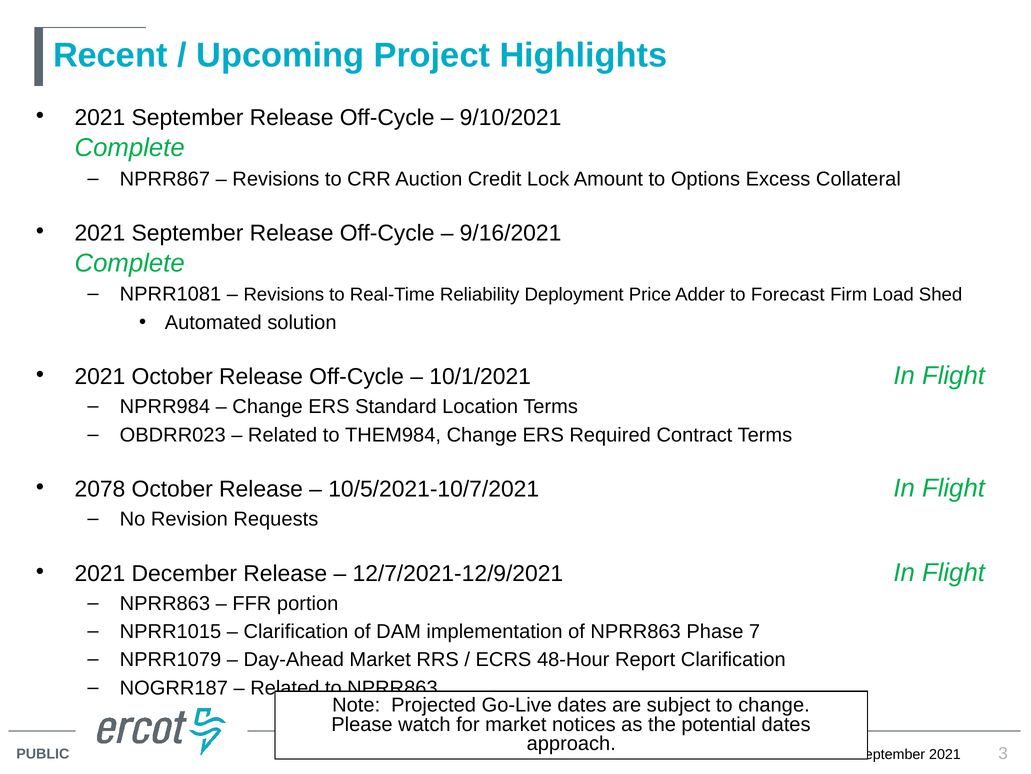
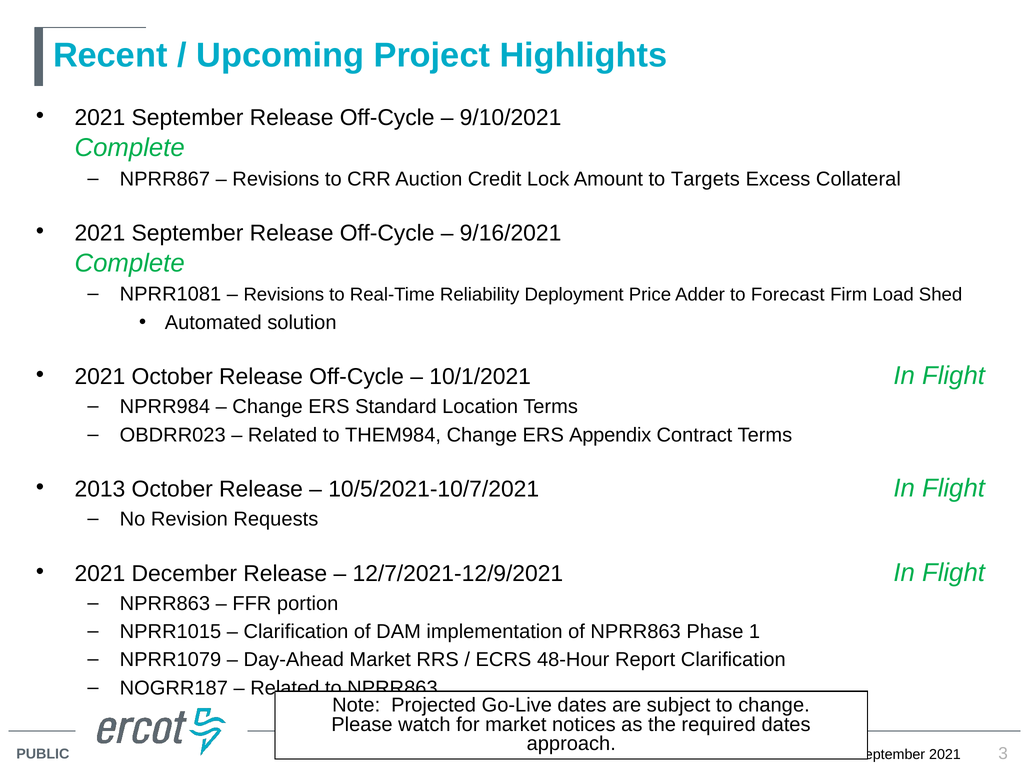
Options: Options -> Targets
Required: Required -> Appendix
2078: 2078 -> 2013
7: 7 -> 1
potential: potential -> required
